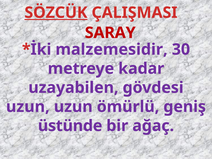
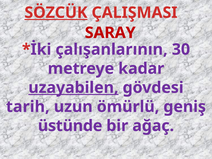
malzemesidir: malzemesidir -> çalışanlarının
uzayabilen underline: none -> present
uzun at (28, 107): uzun -> tarih
